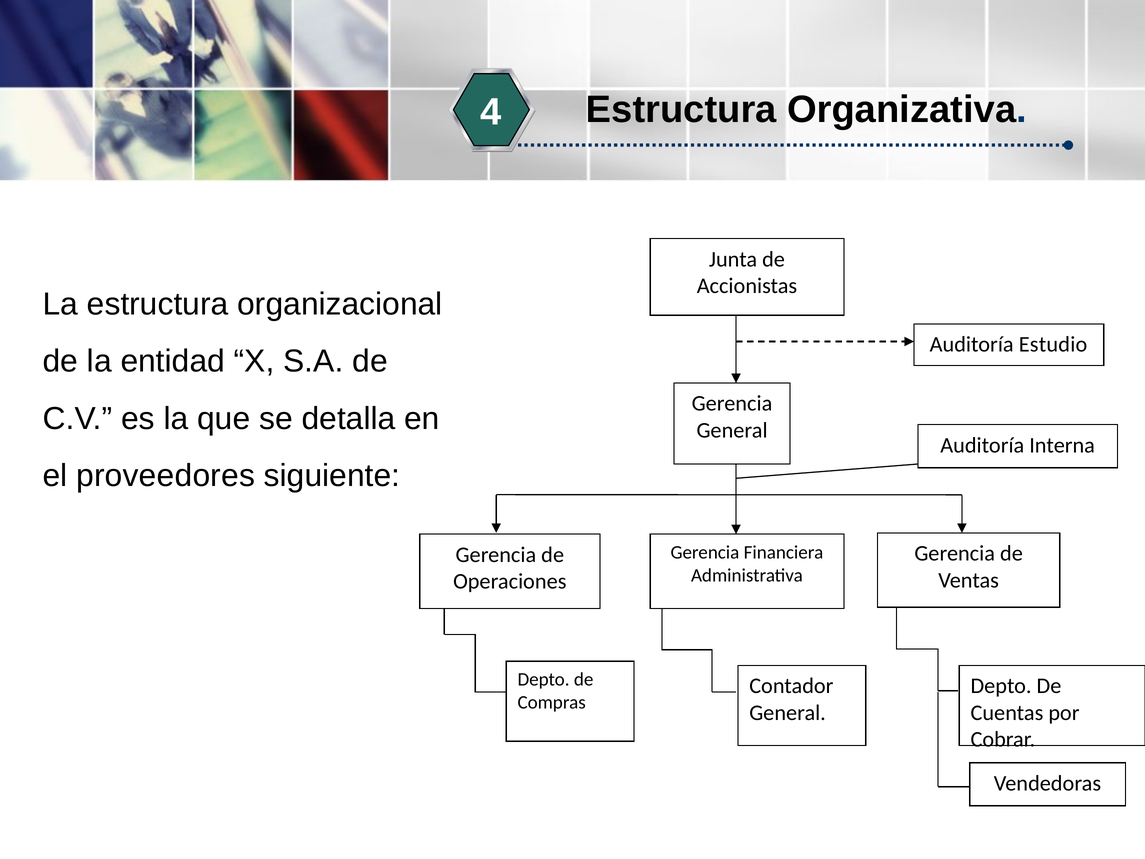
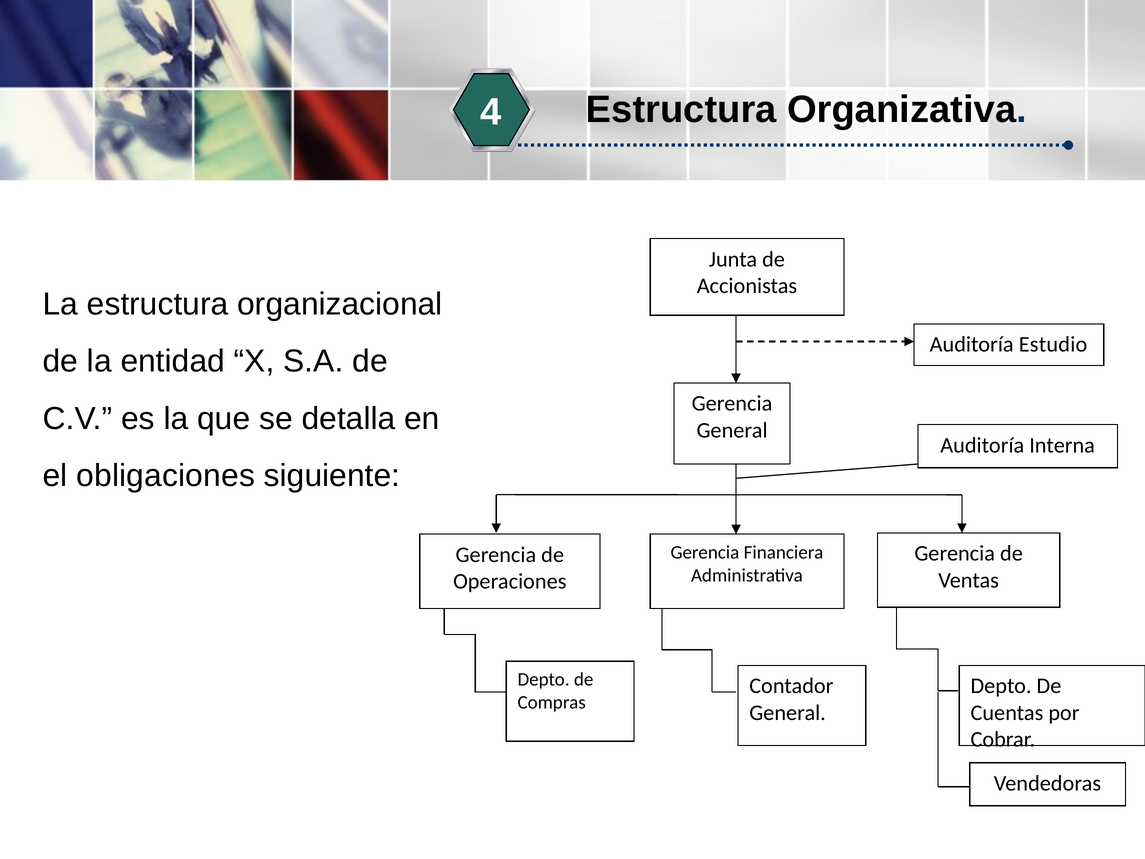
proveedores: proveedores -> obligaciones
